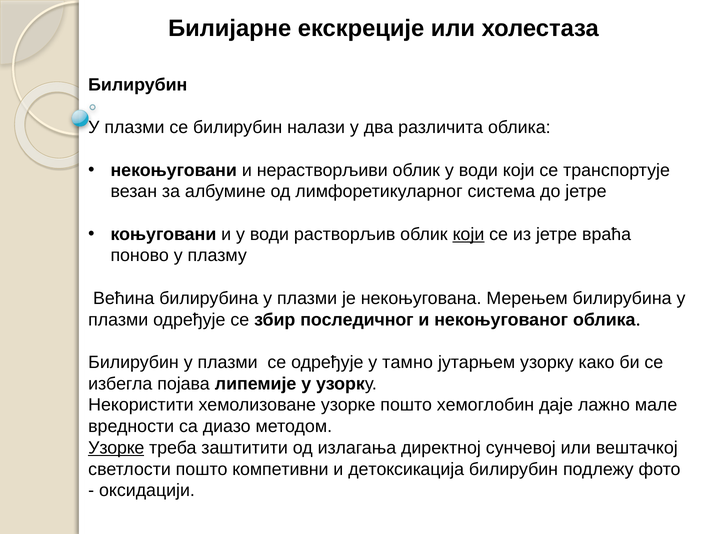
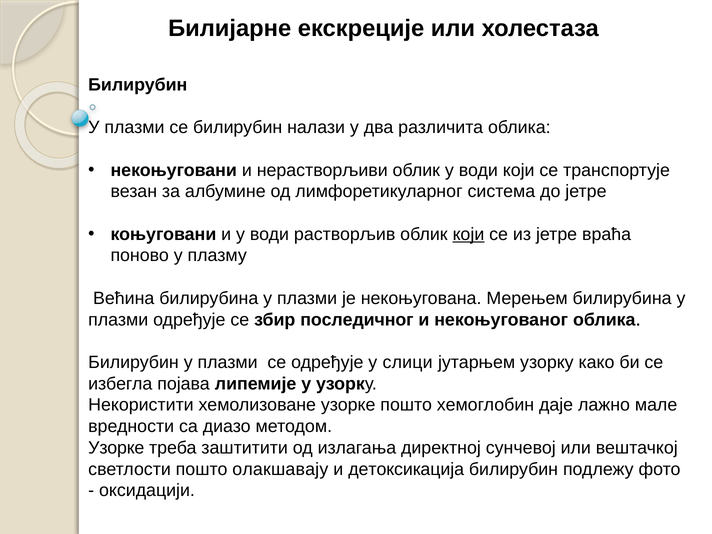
тамно: тамно -> слици
Узорке at (116, 448) underline: present -> none
компетивни: компетивни -> олакшавају
